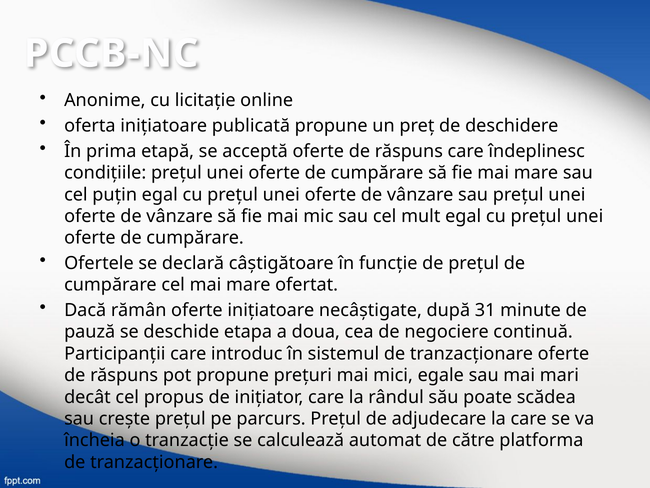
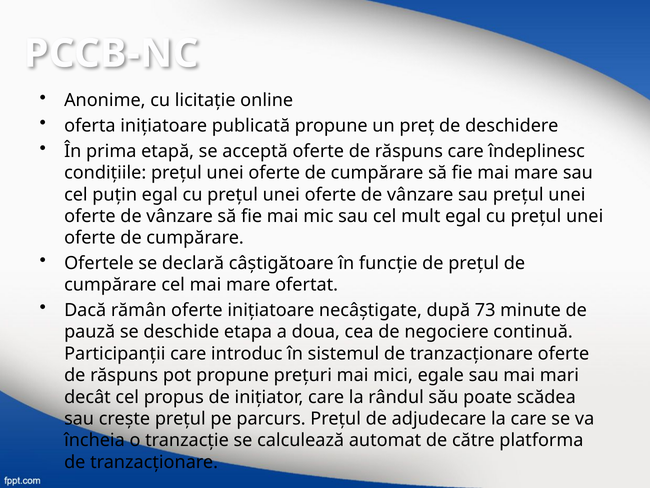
31: 31 -> 73
